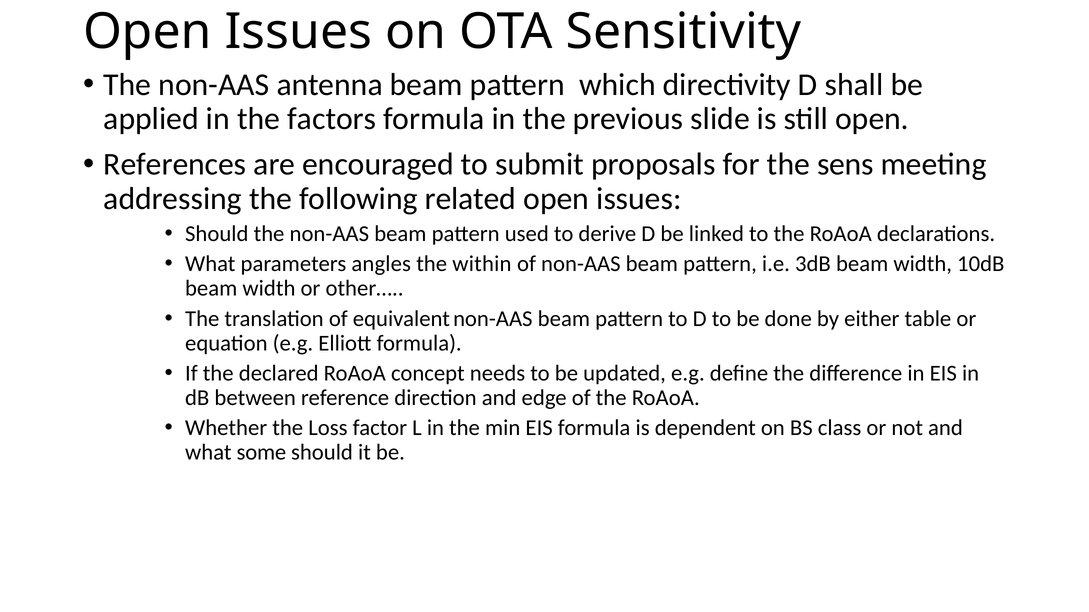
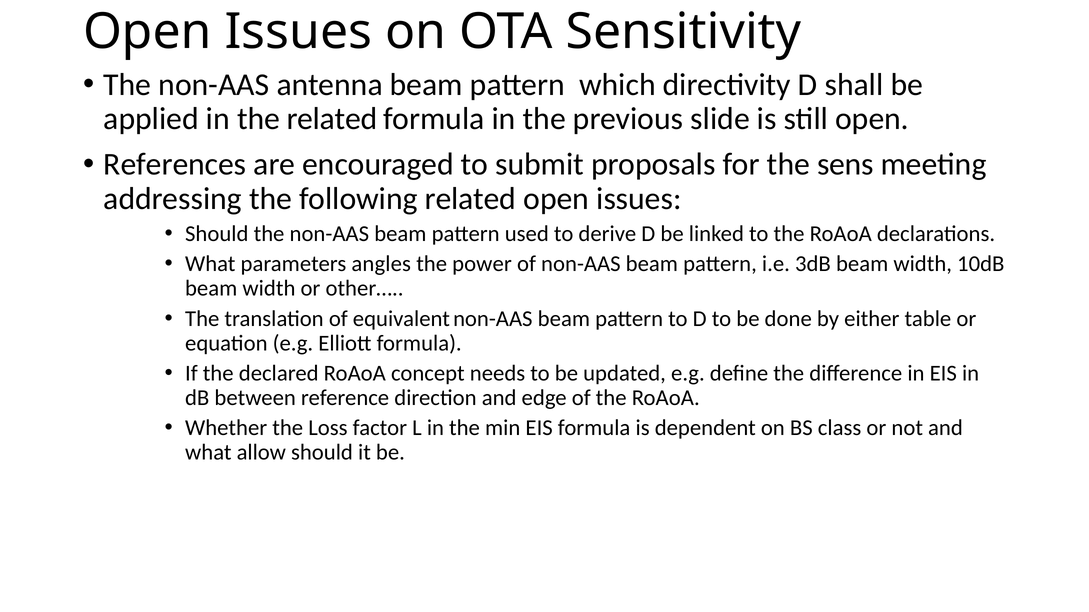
the factors: factors -> related
within: within -> power
some: some -> allow
